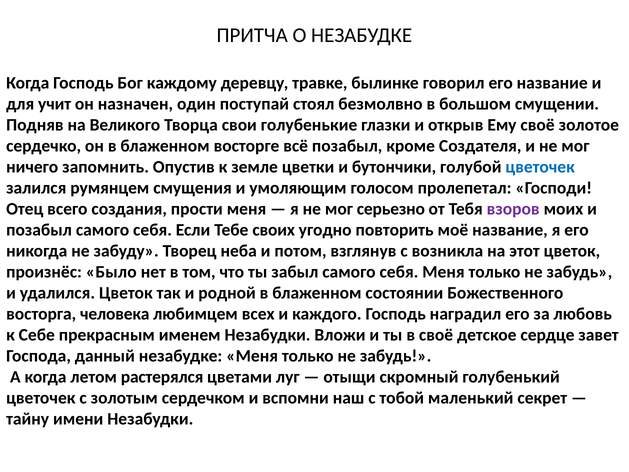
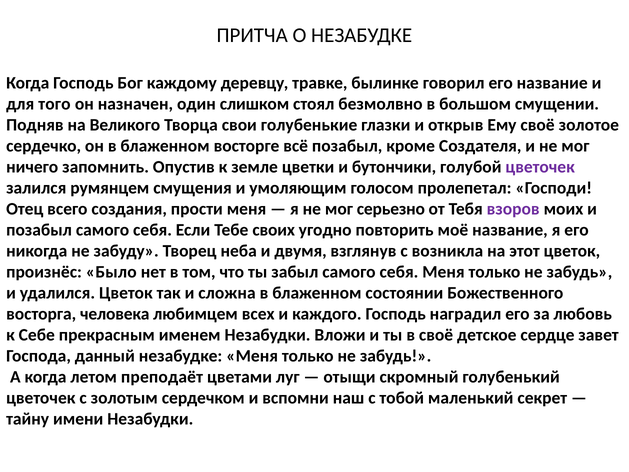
учит: учит -> того
поступай: поступай -> слишком
цветочек at (540, 167) colour: blue -> purple
потом: потом -> двумя
родной: родной -> сложна
растерялся: растерялся -> преподаёт
